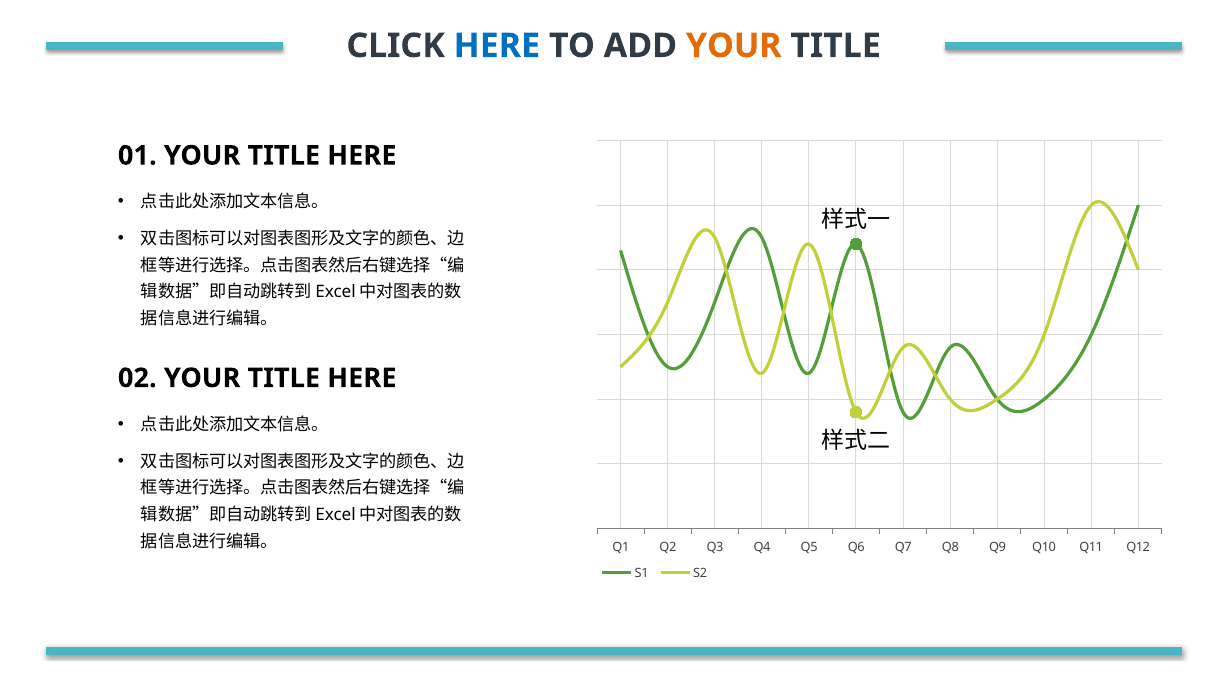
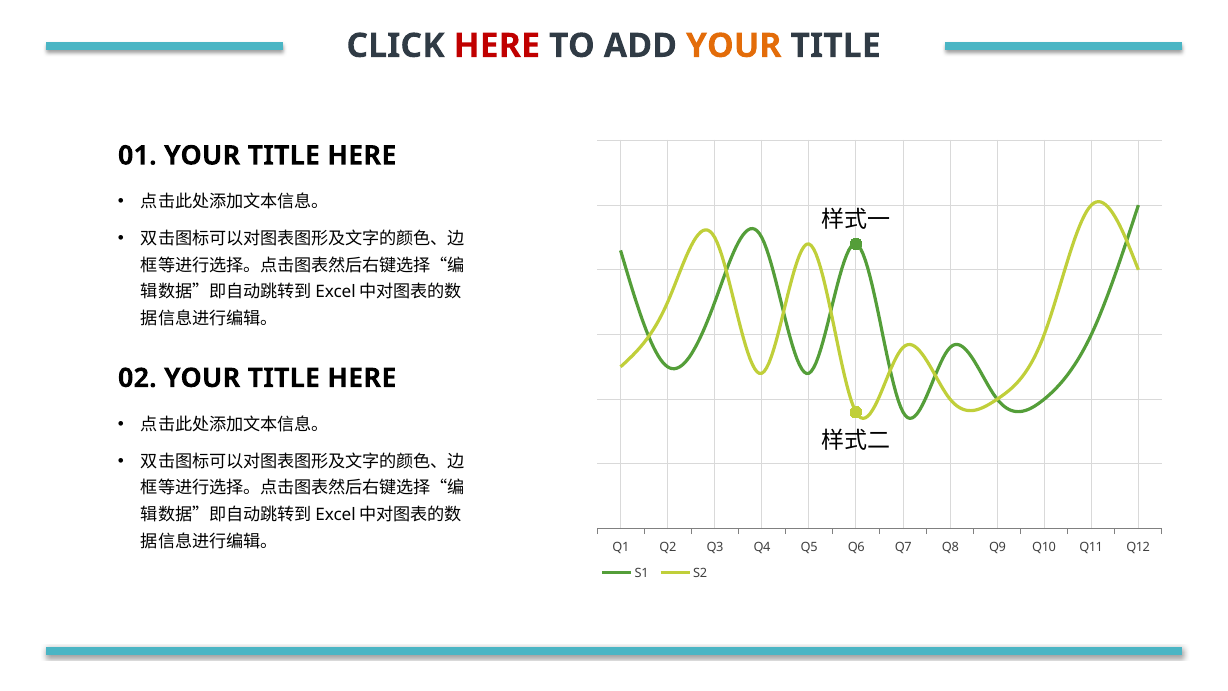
HERE at (497, 46) colour: blue -> red
